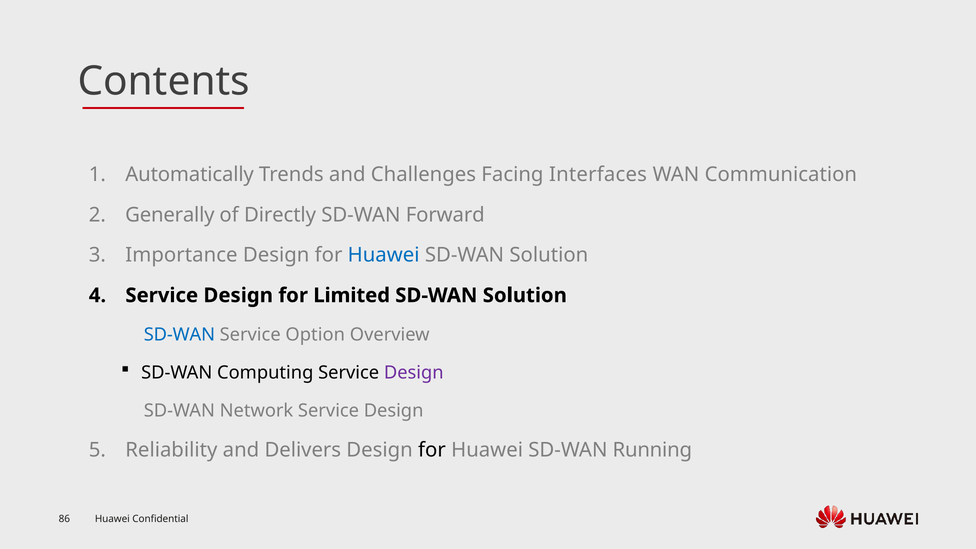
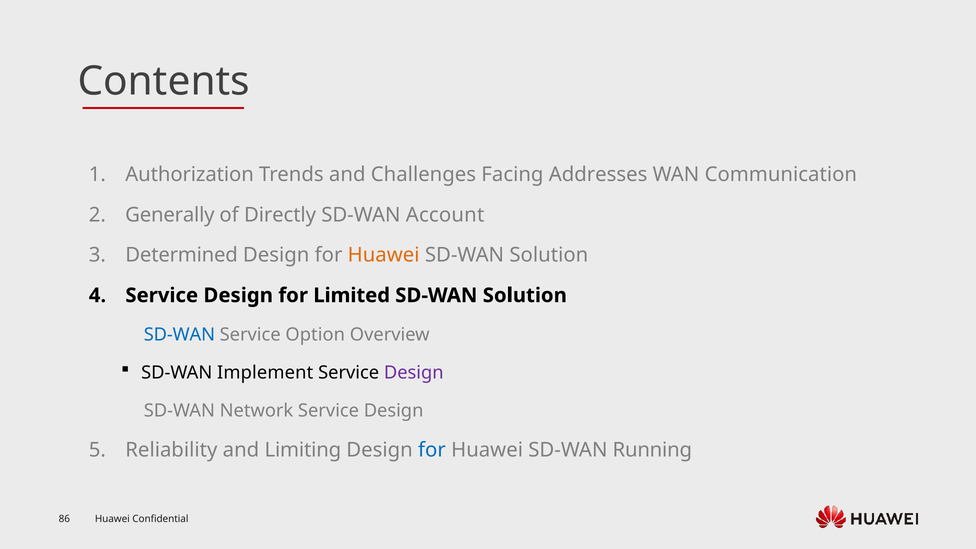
Automatically: Automatically -> Authorization
Interfaces: Interfaces -> Addresses
Forward: Forward -> Account
Importance: Importance -> Determined
Huawei at (384, 255) colour: blue -> orange
Computing: Computing -> Implement
Delivers: Delivers -> Limiting
for at (432, 450) colour: black -> blue
